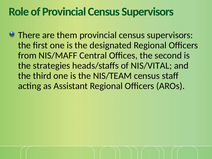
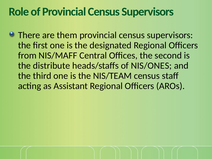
strategies: strategies -> distribute
NIS/VITAL: NIS/VITAL -> NIS/ONES
